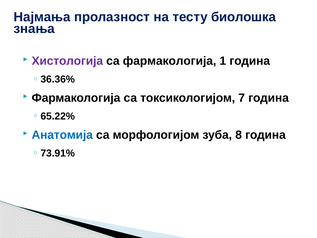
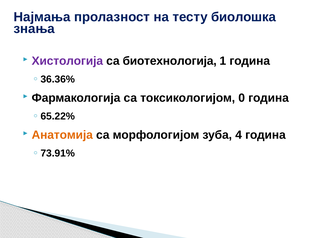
са фармакологија: фармакологија -> биотехнологија
7: 7 -> 0
Анатомија colour: blue -> orange
8: 8 -> 4
